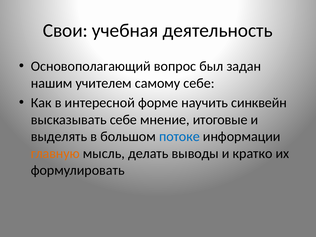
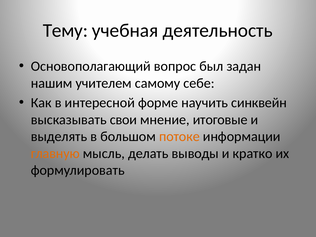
Свои: Свои -> Тему
высказывать себе: себе -> свои
потоке colour: blue -> orange
